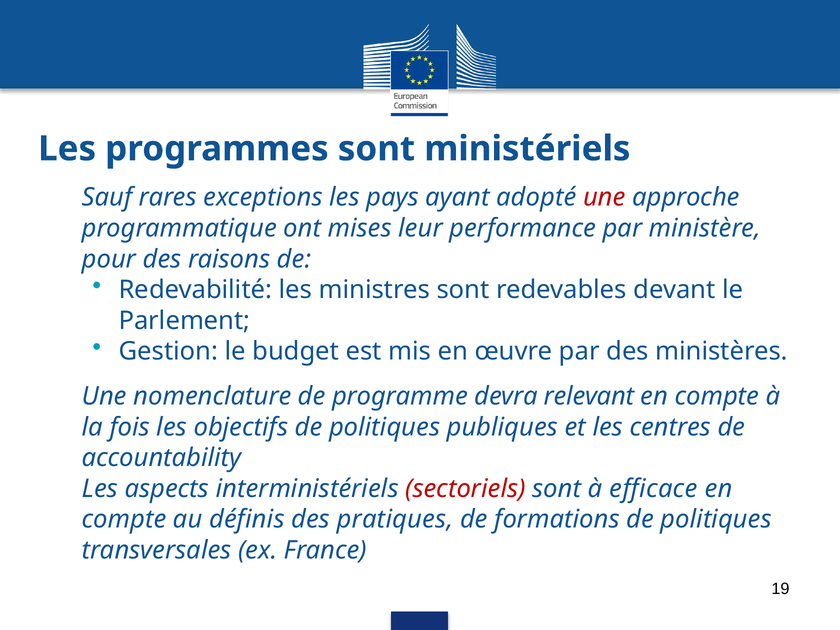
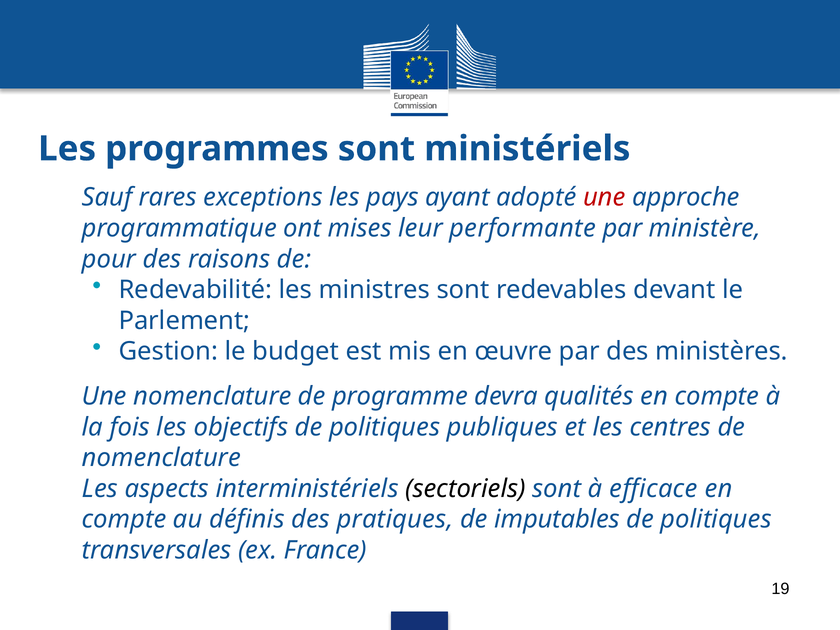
performance: performance -> performante
relevant: relevant -> qualités
accountability at (162, 458): accountability -> nomenclature
sectoriels colour: red -> black
formations: formations -> imputables
